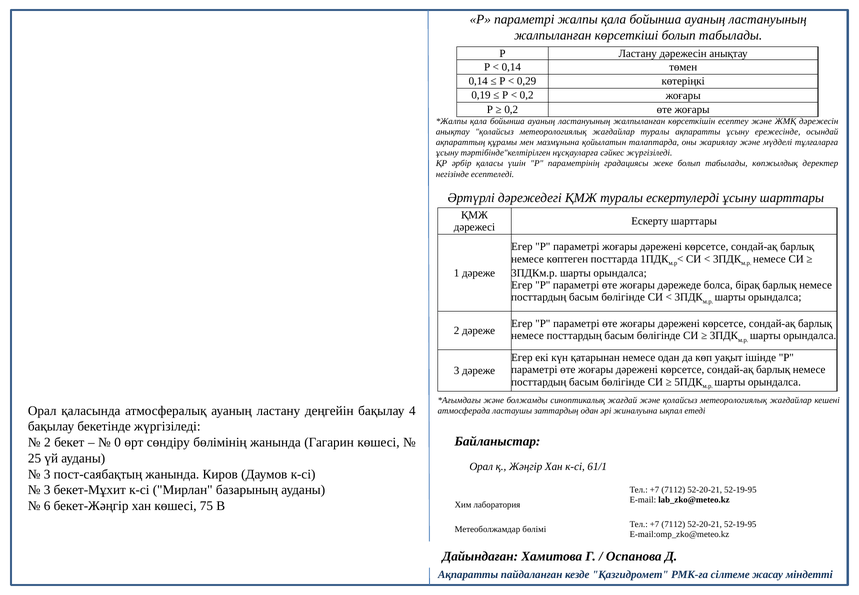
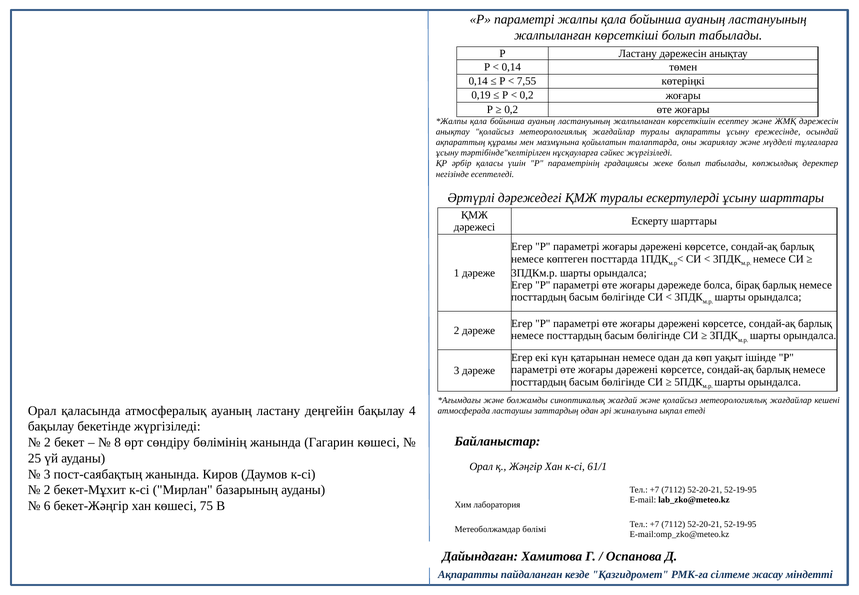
0,29: 0,29 -> 7,55
0: 0 -> 8
3 at (47, 490): 3 -> 2
